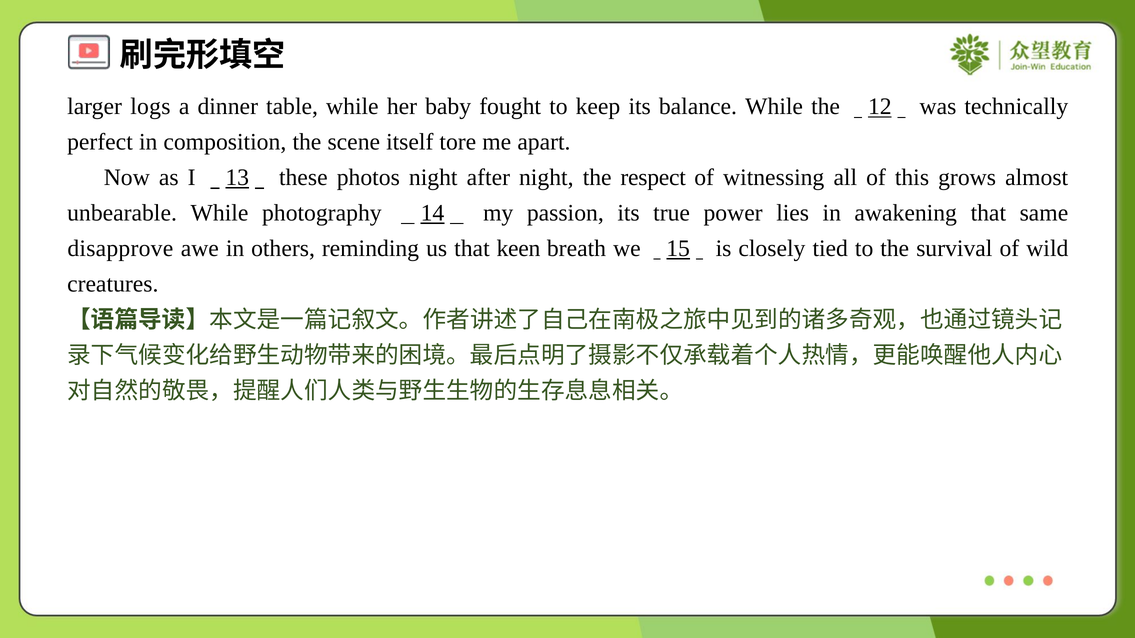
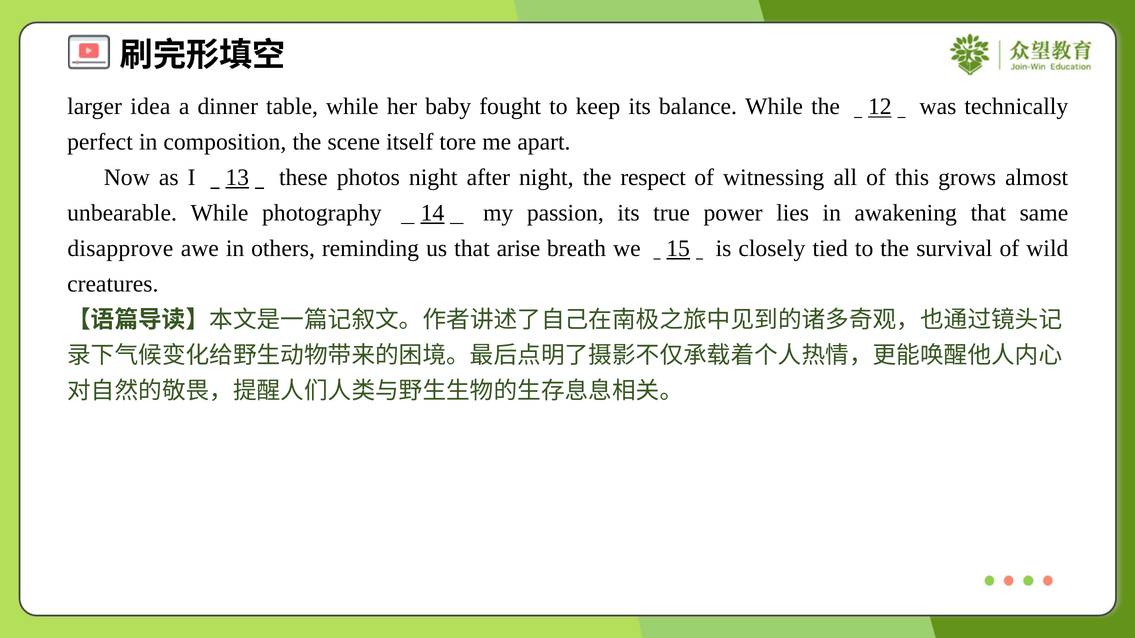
logs: logs -> idea
keen: keen -> arise
